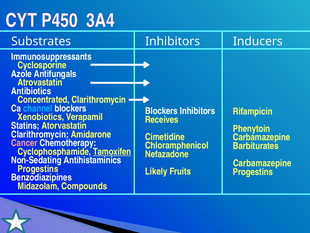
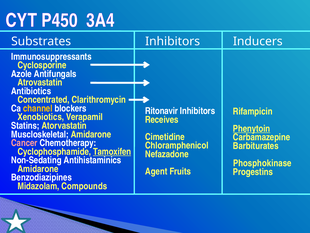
channel colour: light blue -> yellow
Blockers at (161, 111): Blockers -> Ritonavir
Phenytoin underline: none -> present
Clarithromycin at (40, 134): Clarithromycin -> Muscloskeletal
Carbamazepine at (262, 163): Carbamazepine -> Phosphokinase
Progestins at (38, 169): Progestins -> Amidarone
Likely: Likely -> Agent
